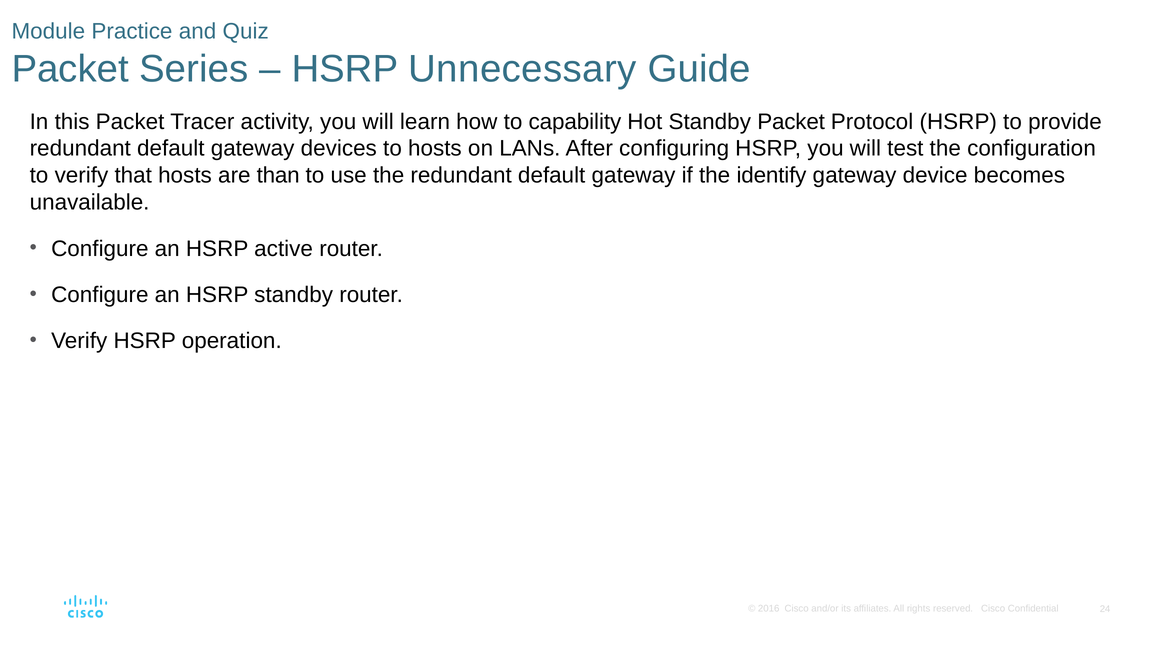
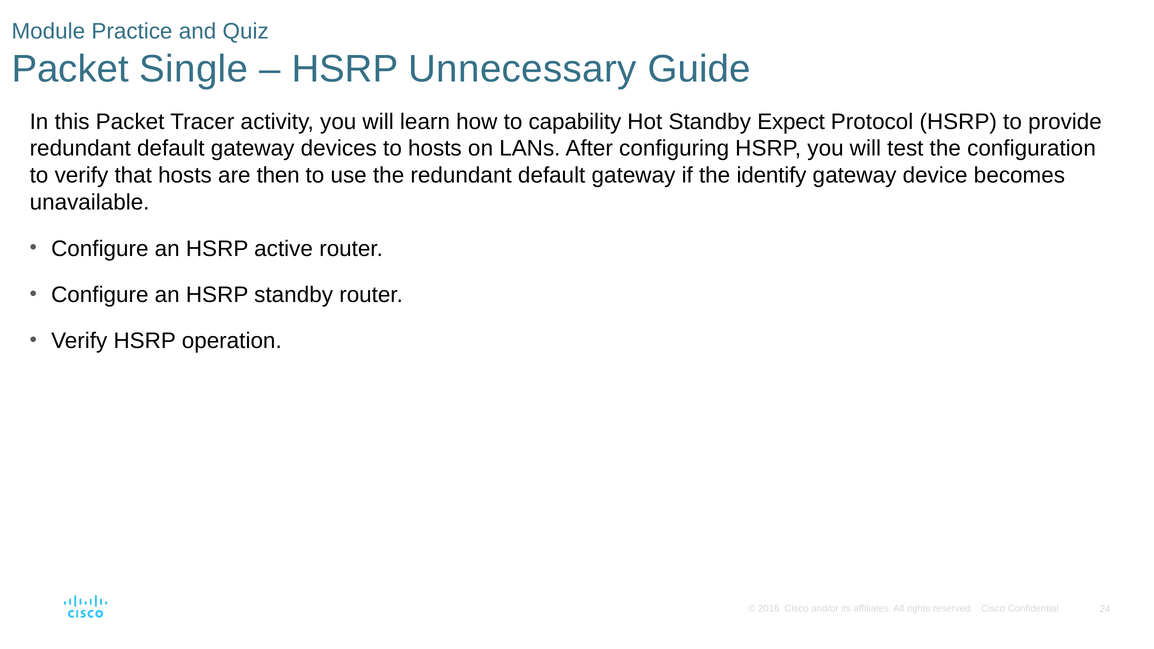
Series: Series -> Single
Standby Packet: Packet -> Expect
than: than -> then
